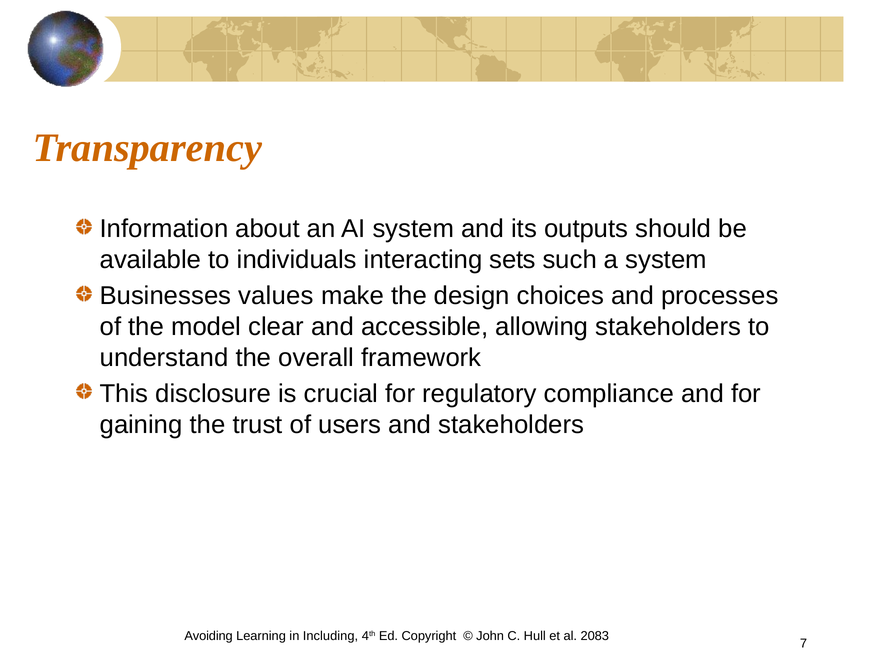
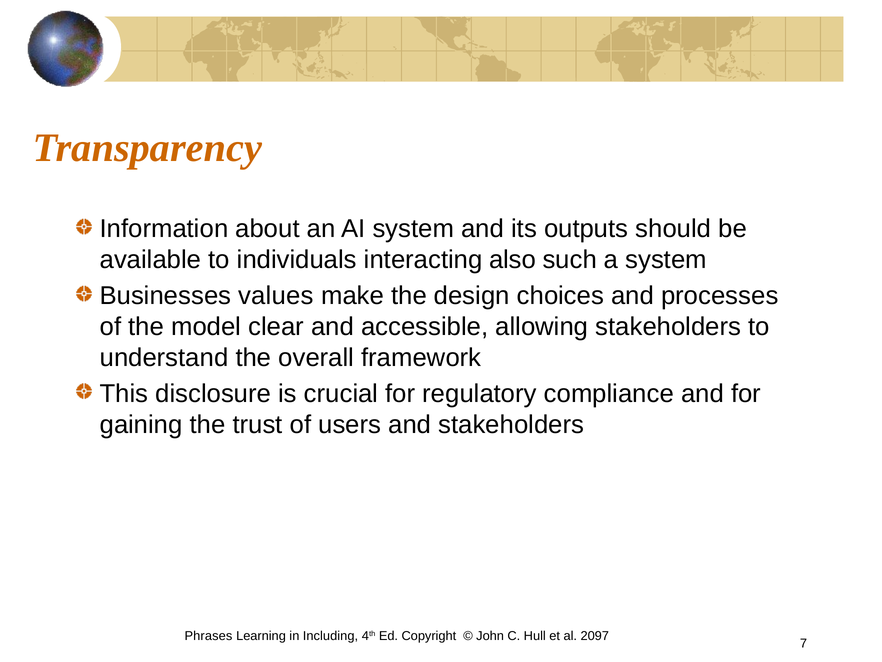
sets: sets -> also
Avoiding: Avoiding -> Phrases
2083: 2083 -> 2097
